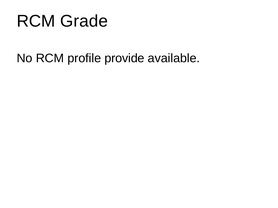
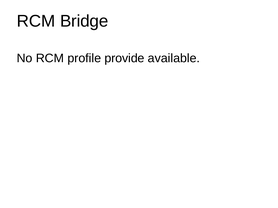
Grade: Grade -> Bridge
